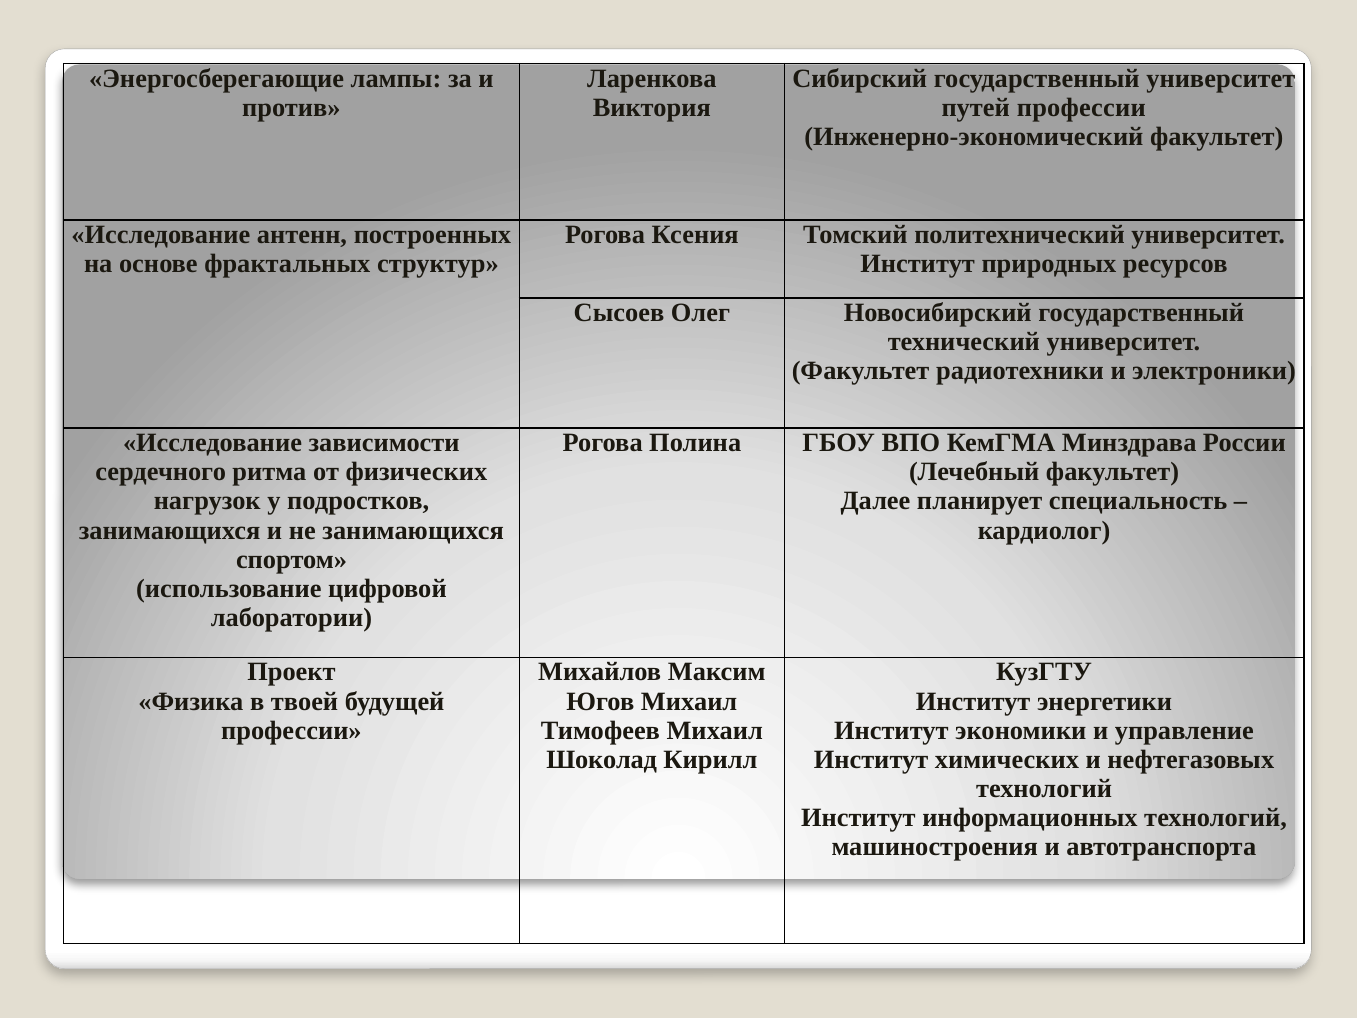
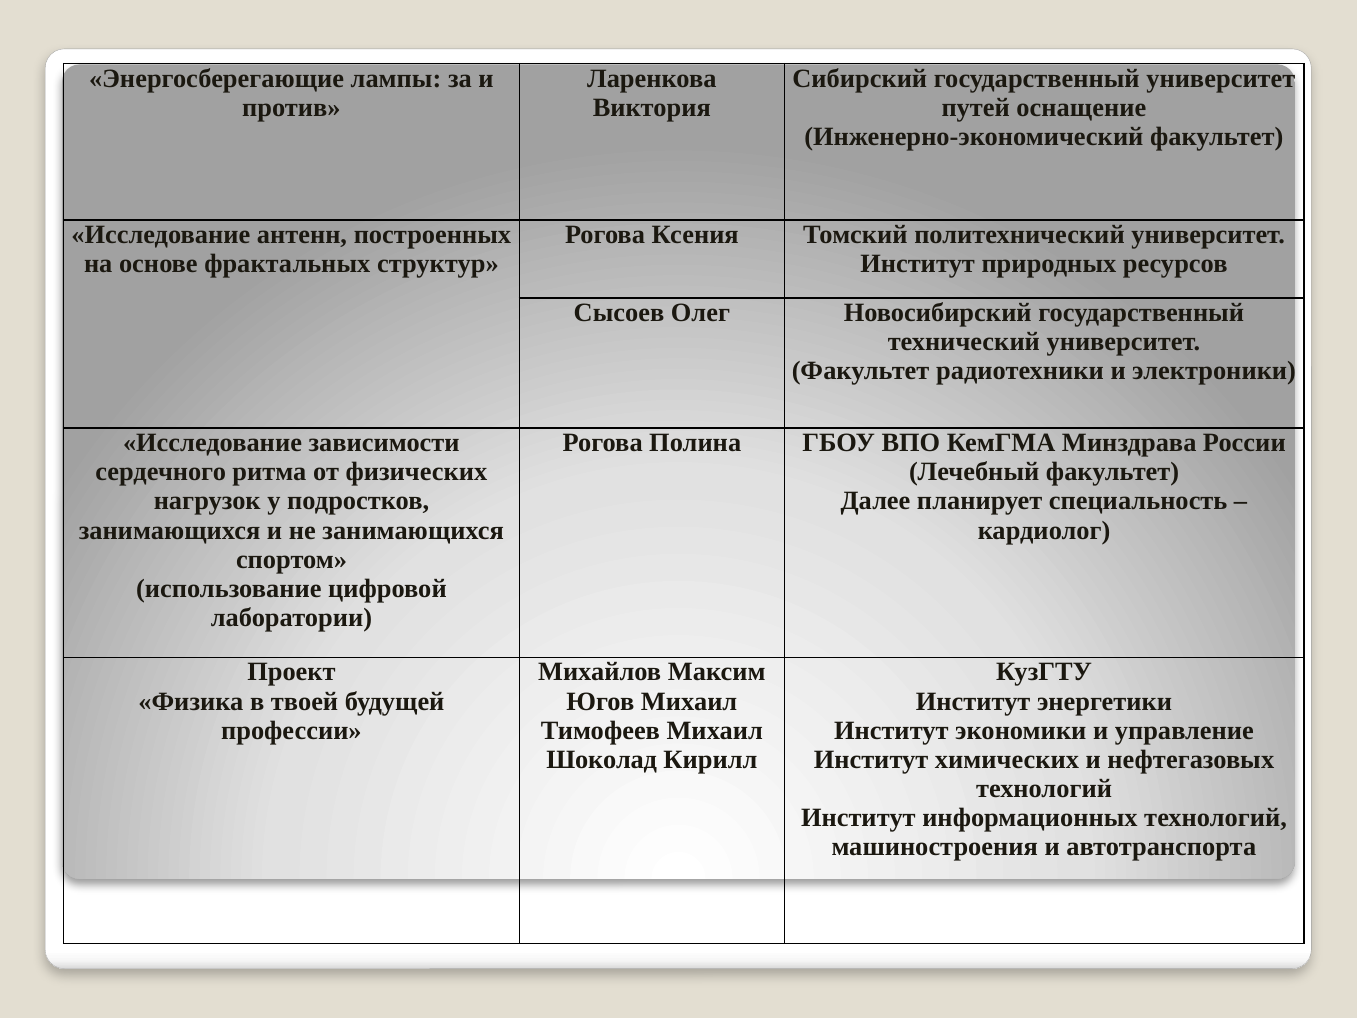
путей профессии: профессии -> оснащение
